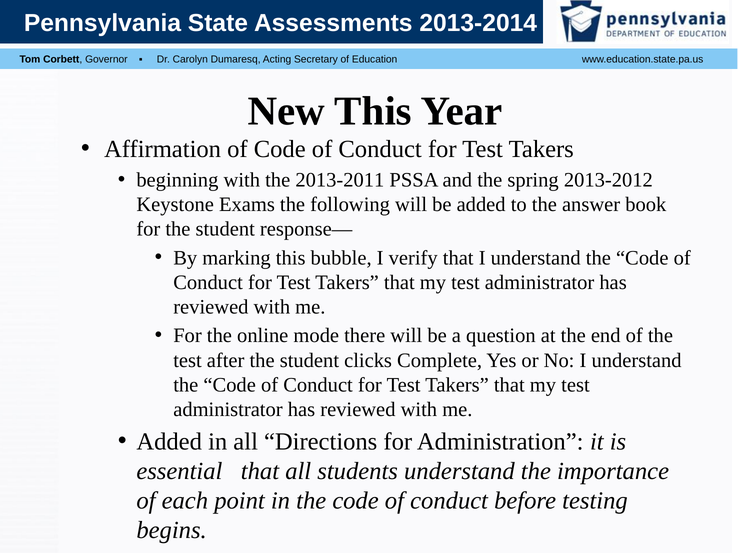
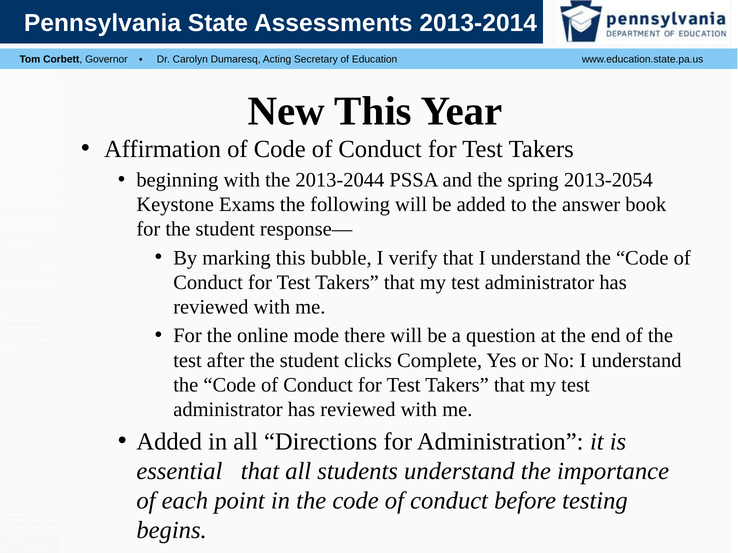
2013-2011: 2013-2011 -> 2013-2044
2013-2012: 2013-2012 -> 2013-2054
